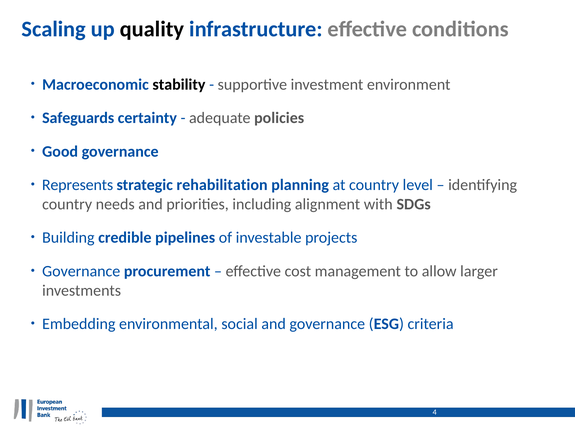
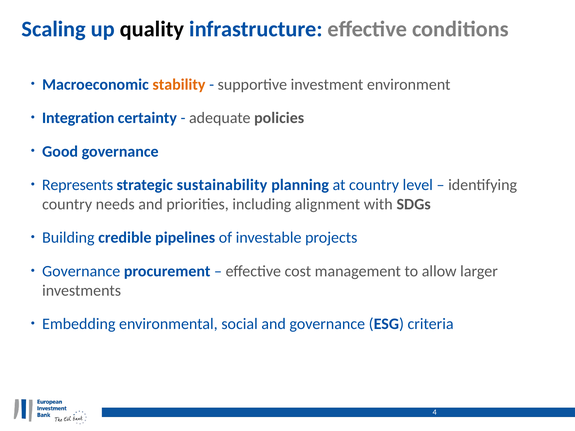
stability colour: black -> orange
Safeguards: Safeguards -> Integration
rehabilitation: rehabilitation -> sustainability
